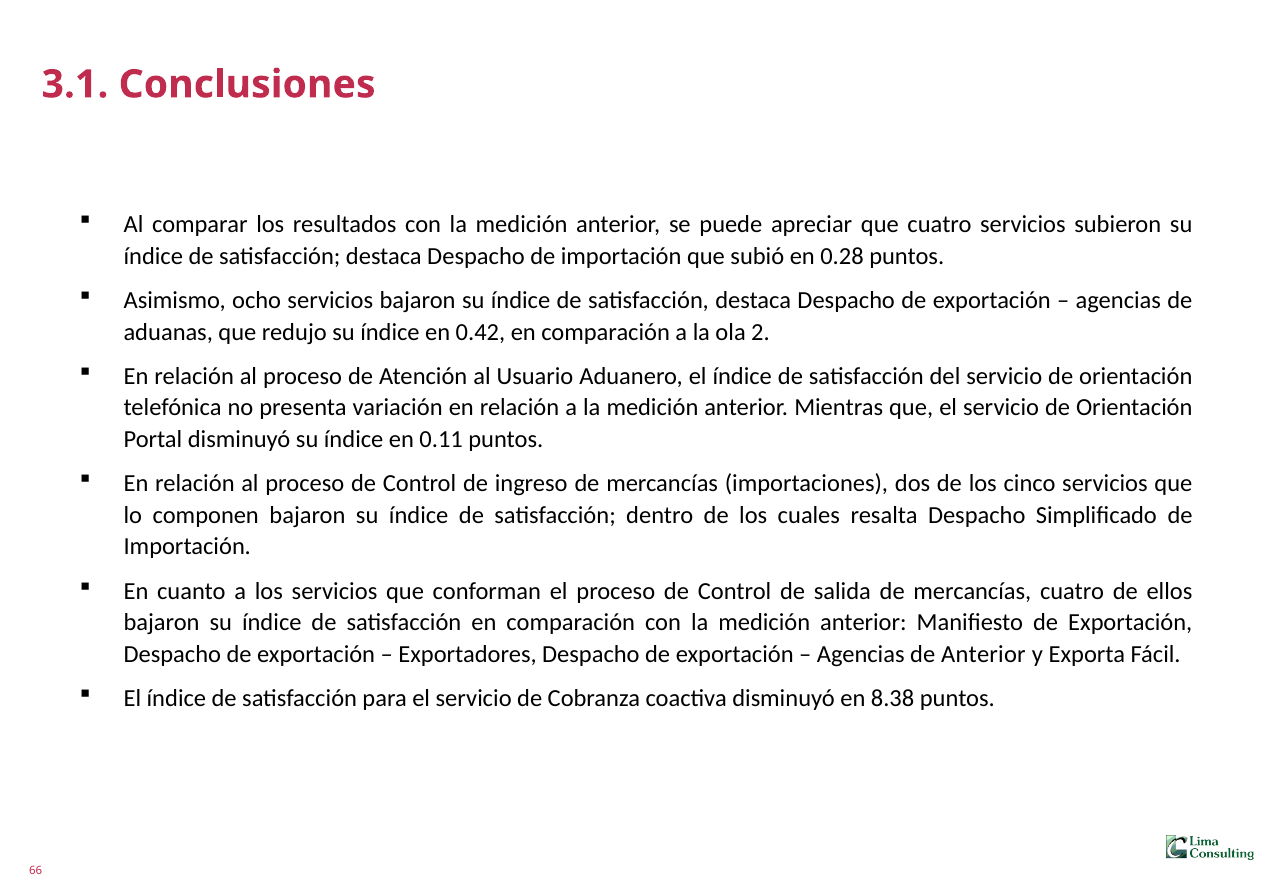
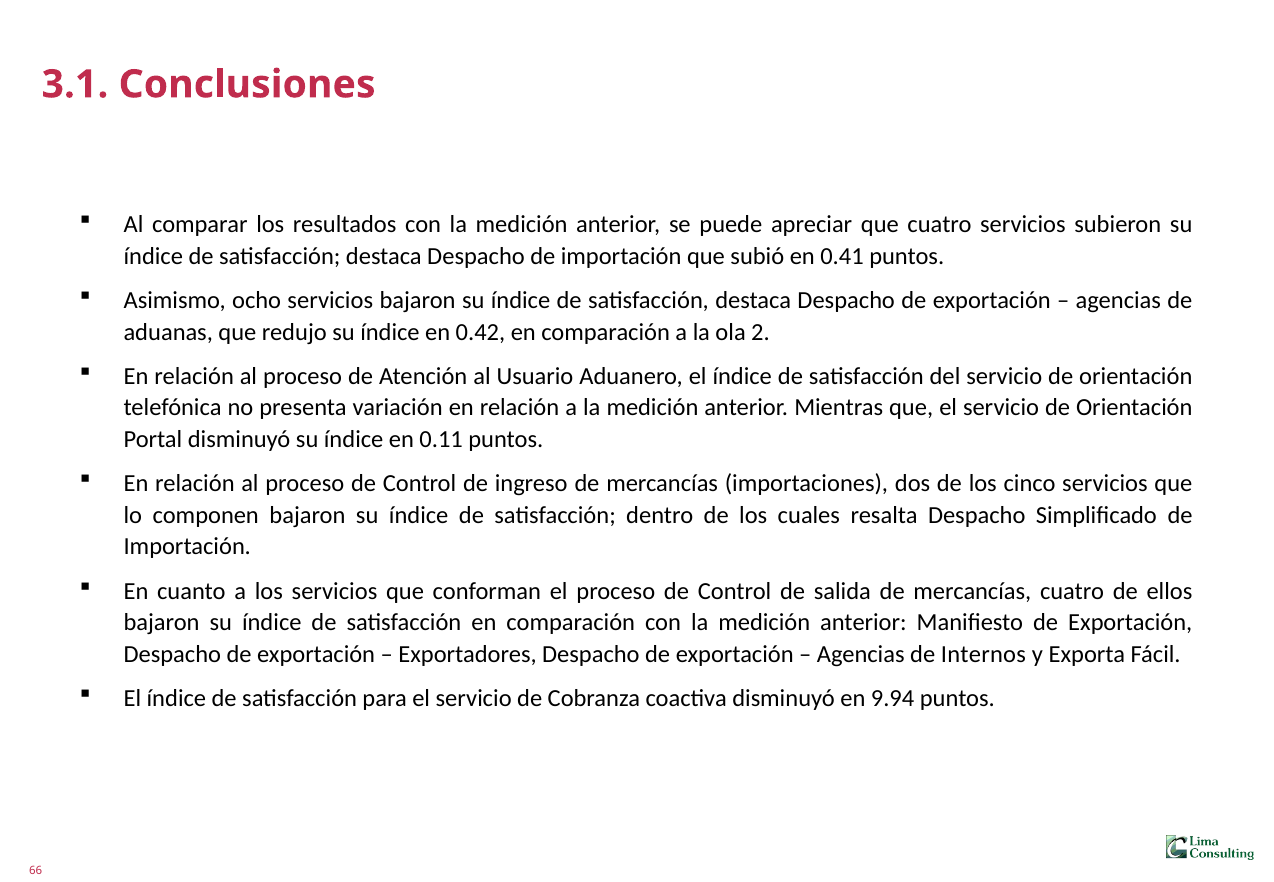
0.28: 0.28 -> 0.41
de Anterior: Anterior -> Internos
8.38: 8.38 -> 9.94
